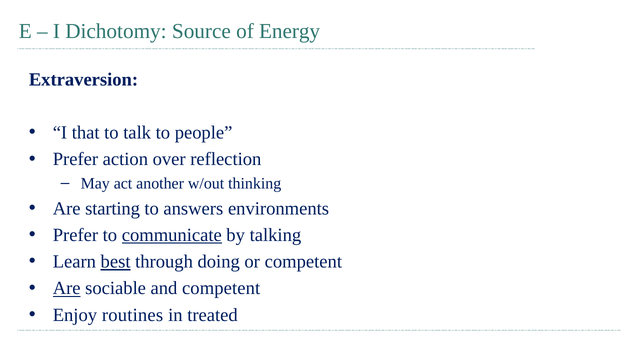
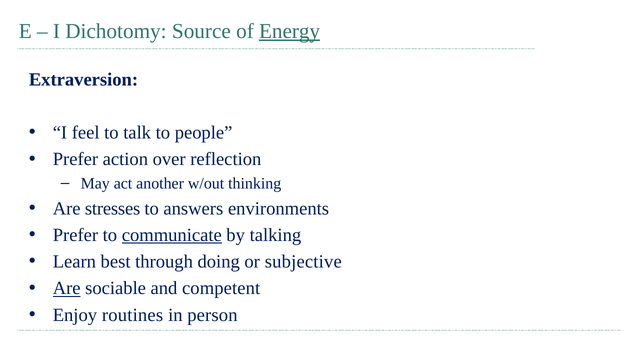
Energy underline: none -> present
that: that -> feel
starting: starting -> stresses
best underline: present -> none
or competent: competent -> subjective
treated: treated -> person
